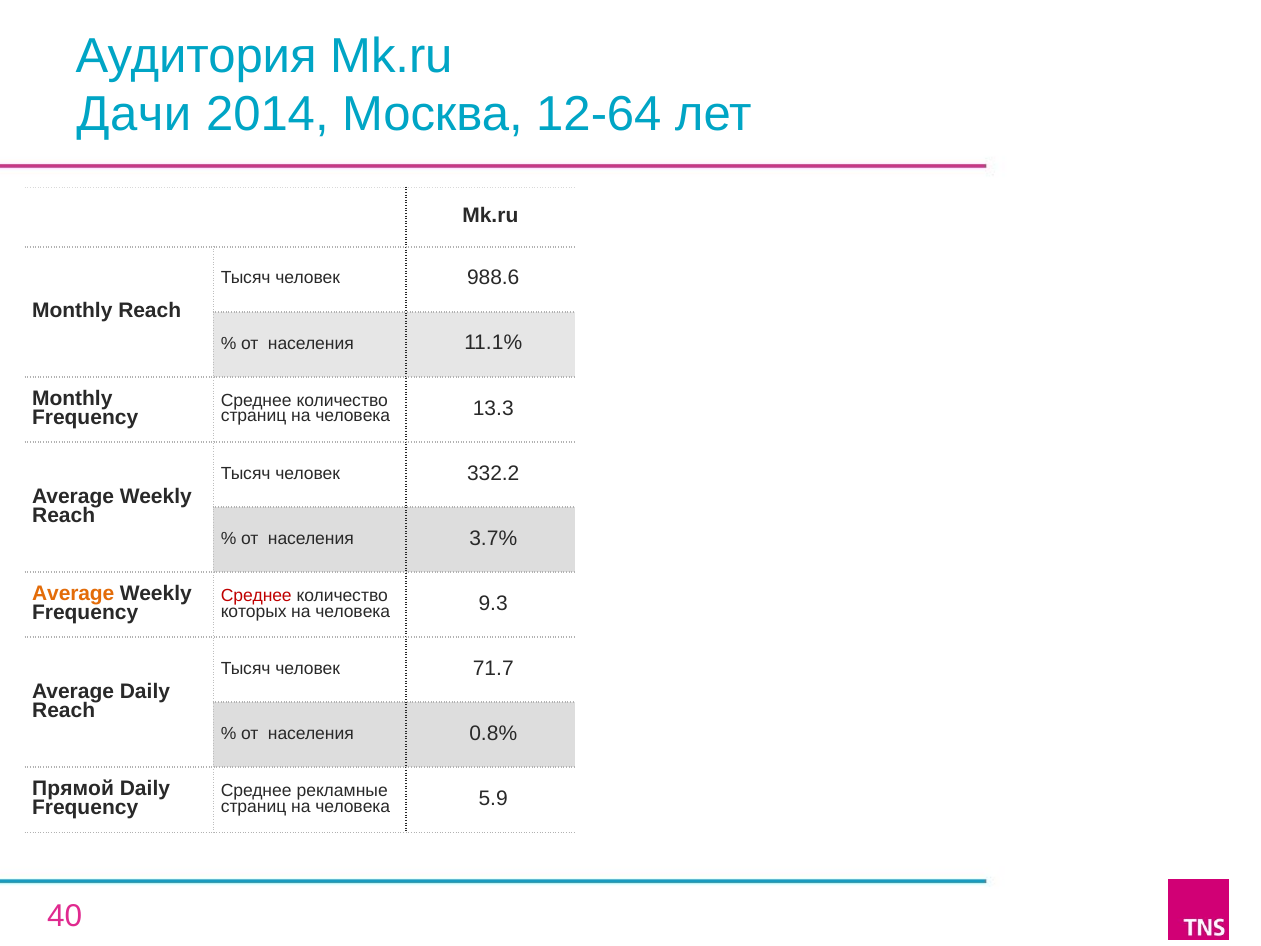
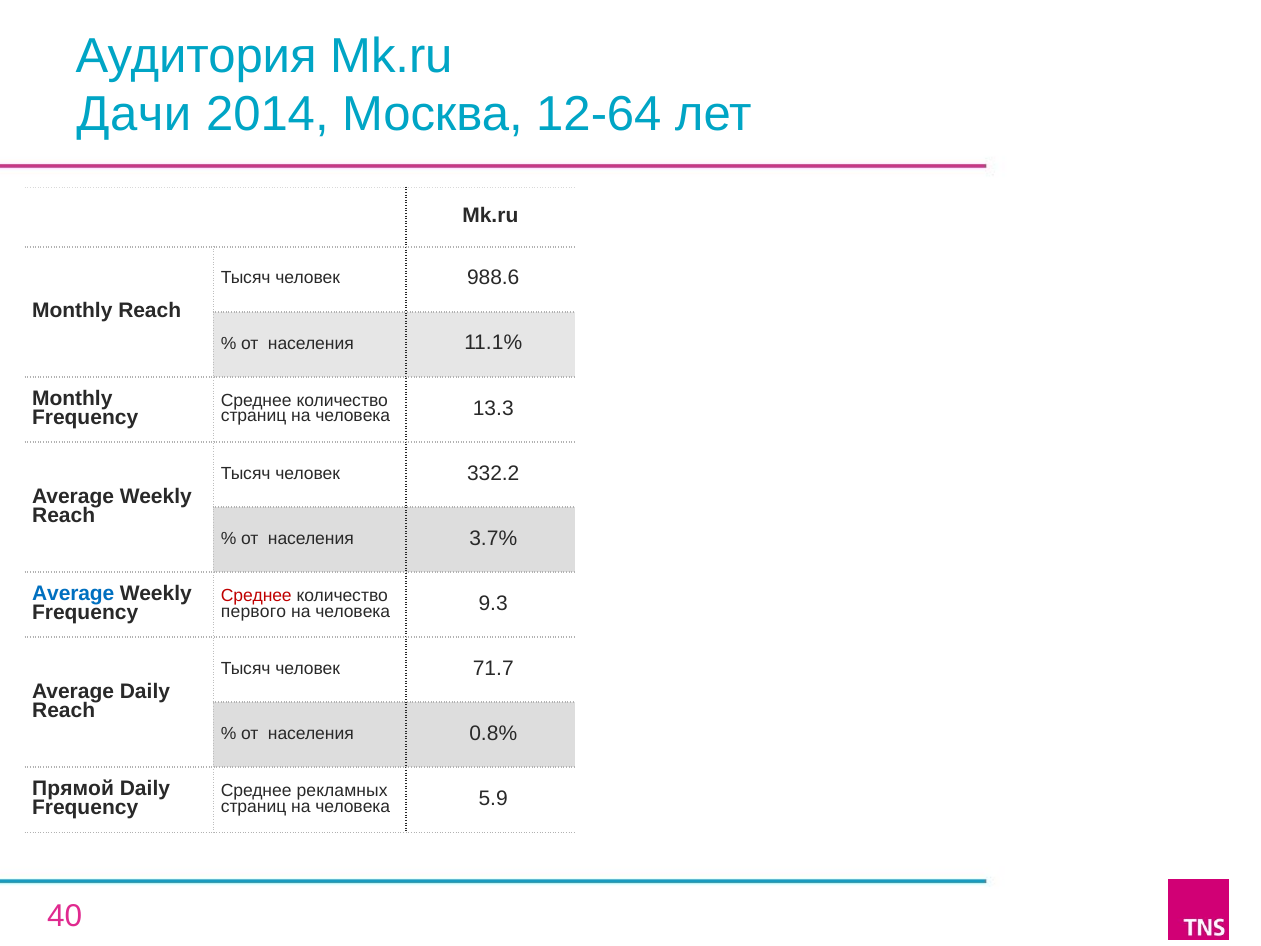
Average at (73, 594) colour: orange -> blue
которых: которых -> первого
рекламные: рекламные -> рекламных
